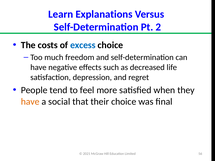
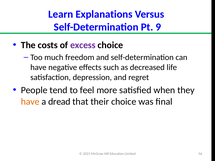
2: 2 -> 9
excess colour: blue -> purple
social: social -> dread
